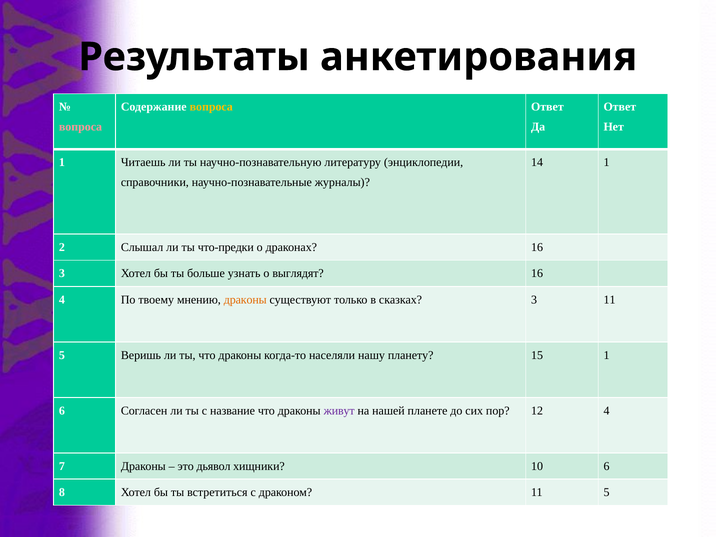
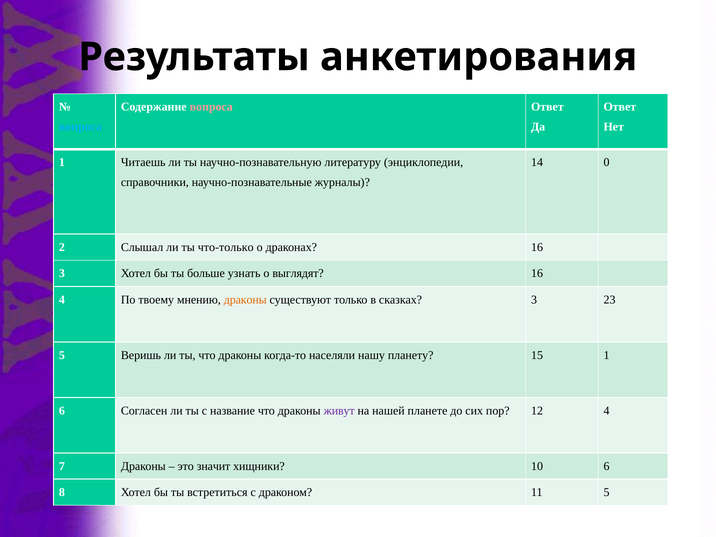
вопроса at (211, 107) colour: yellow -> pink
вопроса at (80, 127) colour: pink -> light blue
14 1: 1 -> 0
что-предки: что-предки -> что-только
3 11: 11 -> 23
дьявол: дьявол -> значит
